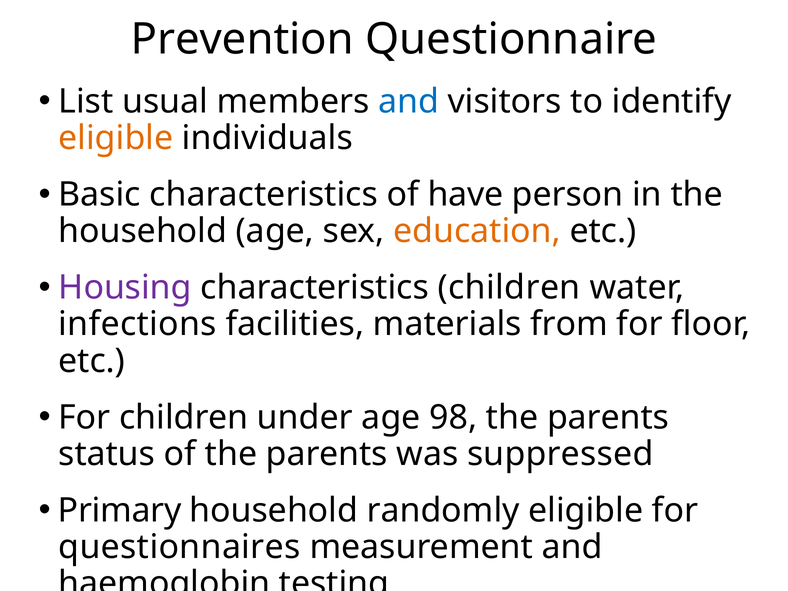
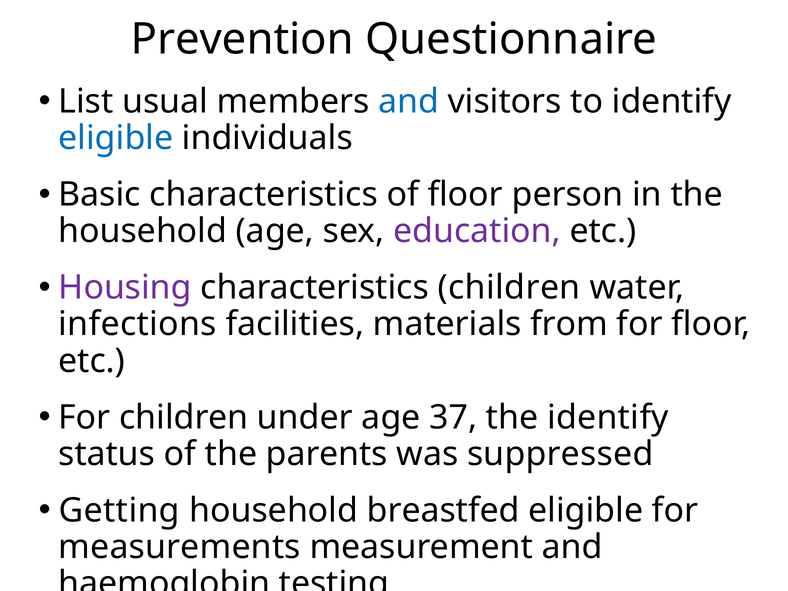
eligible at (116, 138) colour: orange -> blue
of have: have -> floor
education colour: orange -> purple
98: 98 -> 37
parents at (608, 417): parents -> identify
Primary: Primary -> Getting
randomly: randomly -> breastfed
questionnaires: questionnaires -> measurements
